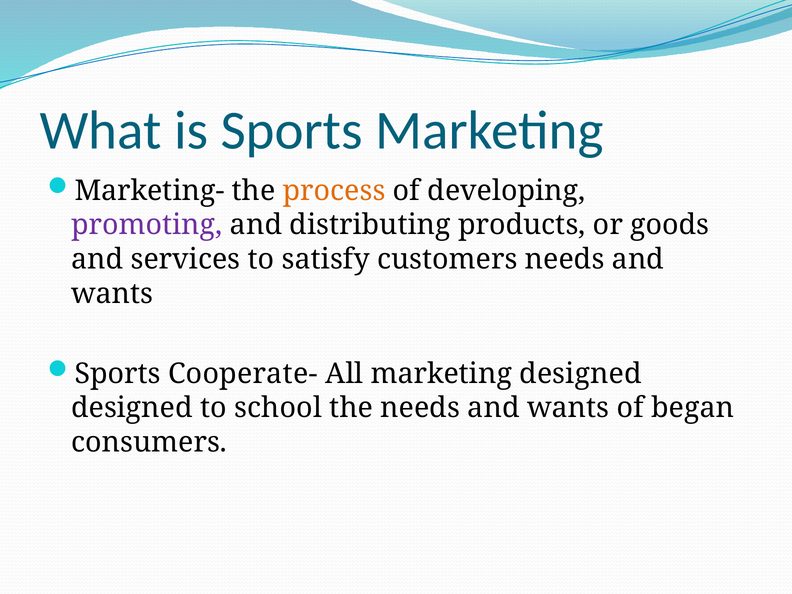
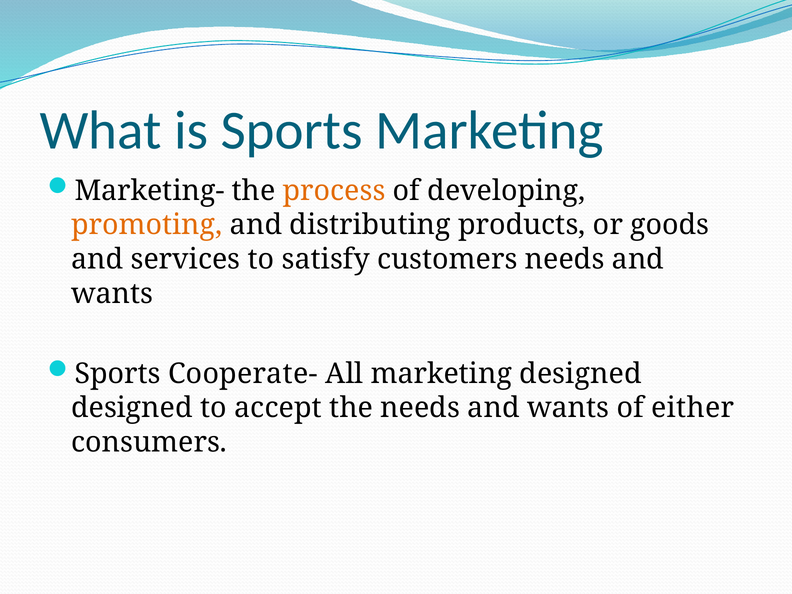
promoting colour: purple -> orange
school: school -> accept
began: began -> either
